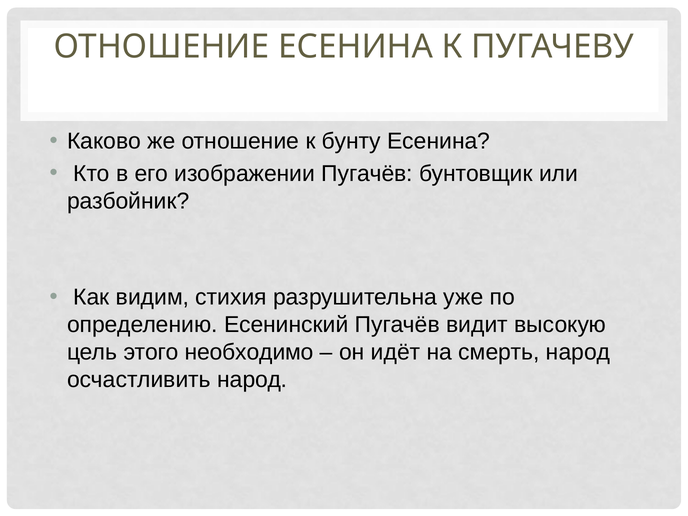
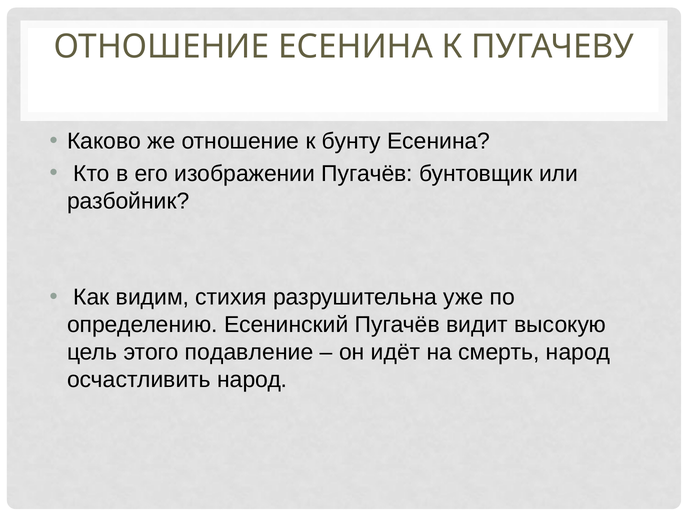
необходимо: необходимо -> подавление
